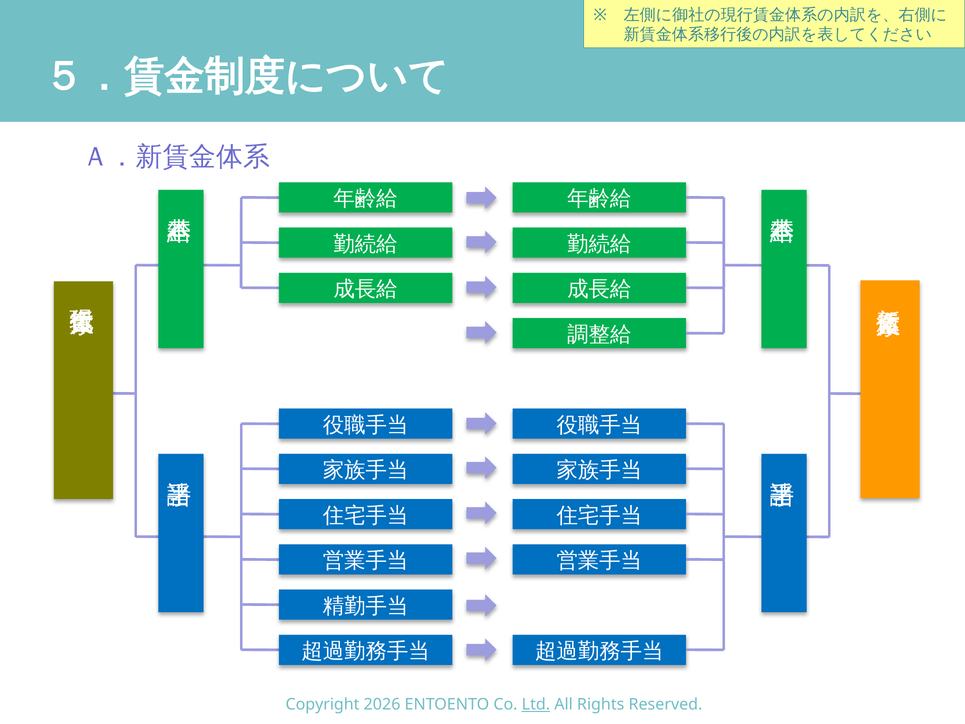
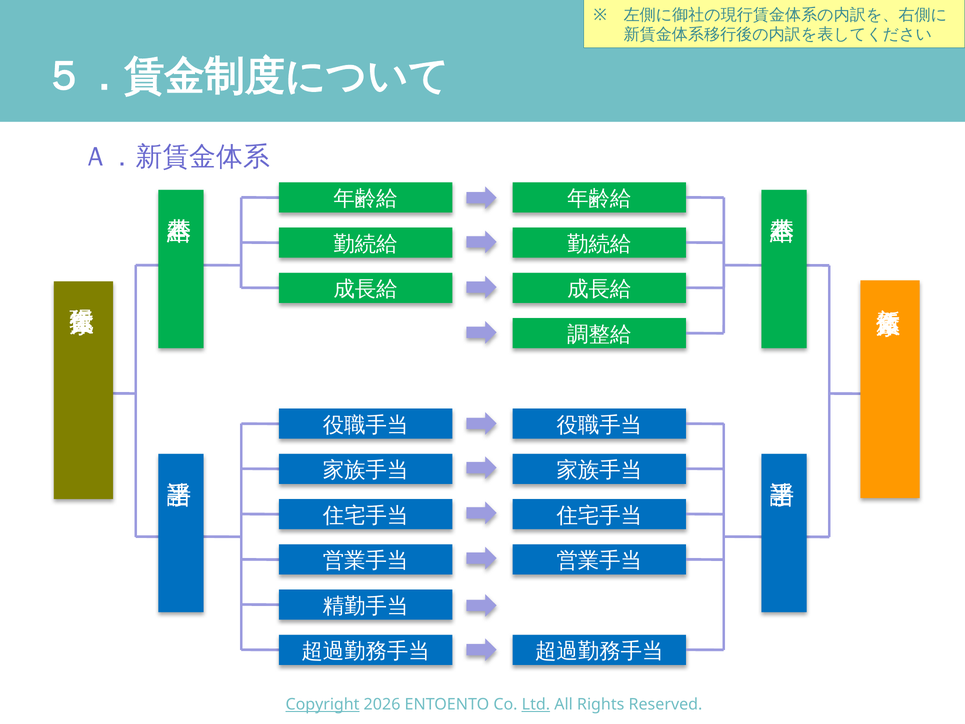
Copyright underline: none -> present
